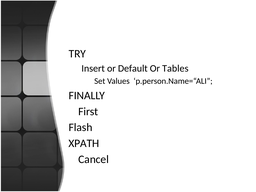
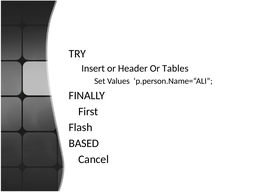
Default: Default -> Header
XPATH: XPATH -> BASED
